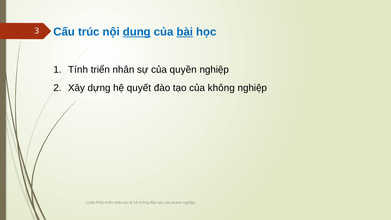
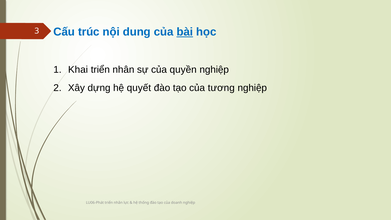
dung underline: present -> none
Tính: Tính -> Khai
không: không -> tương
